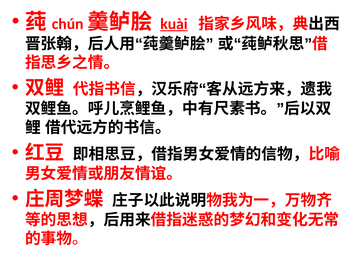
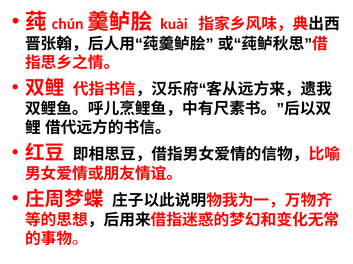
kuài underline: present -> none
